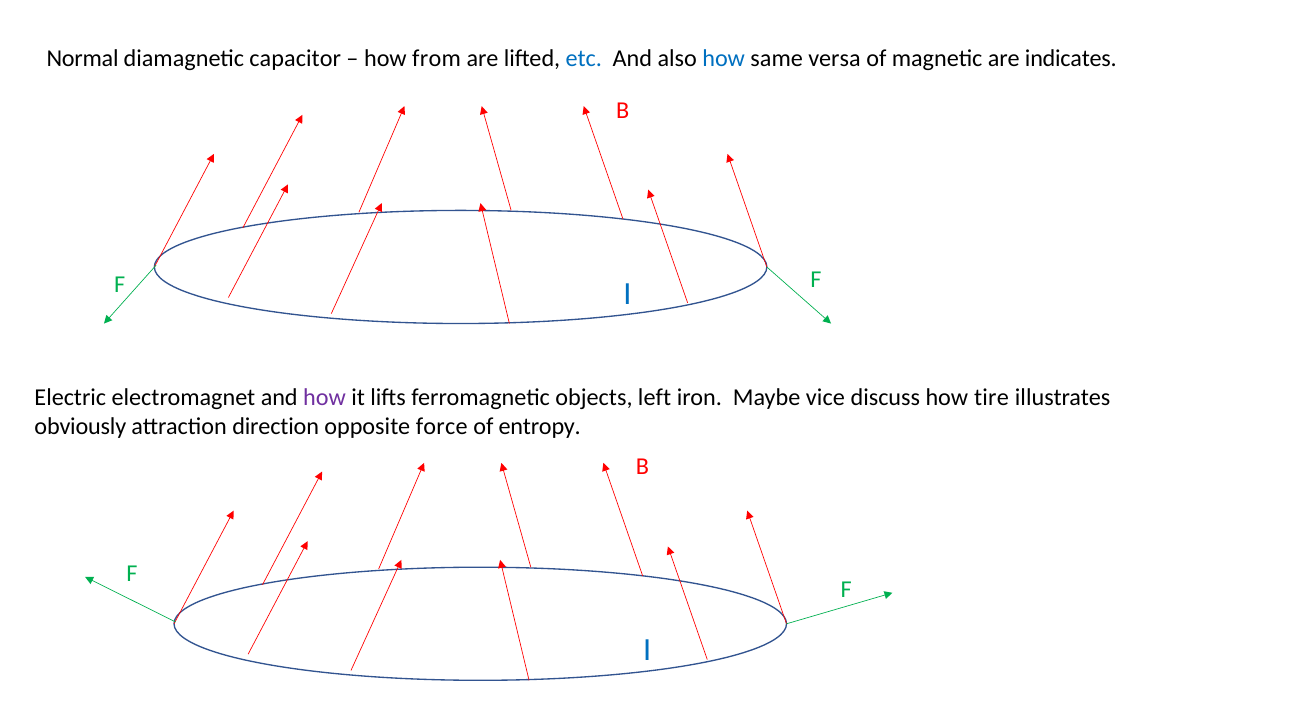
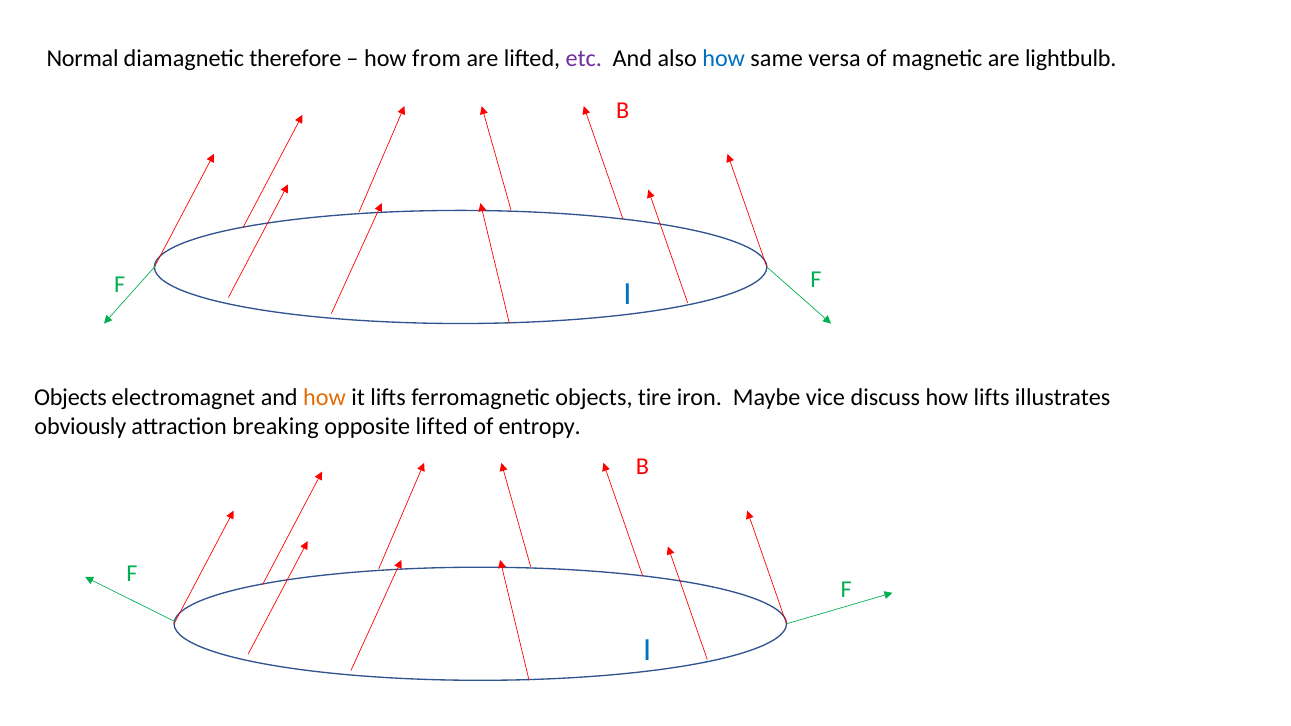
capacitor: capacitor -> therefore
etc colour: blue -> purple
indicates: indicates -> lightbulb
Electric at (70, 398): Electric -> Objects
how at (324, 398) colour: purple -> orange
left: left -> tire
how tire: tire -> lifts
direction: direction -> breaking
opposite force: force -> lifted
